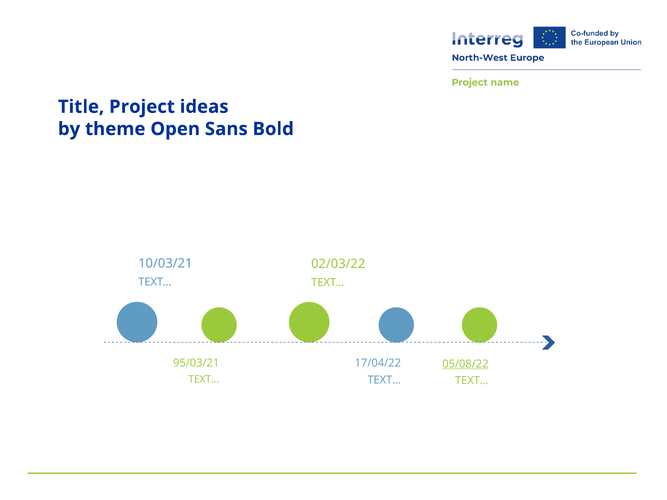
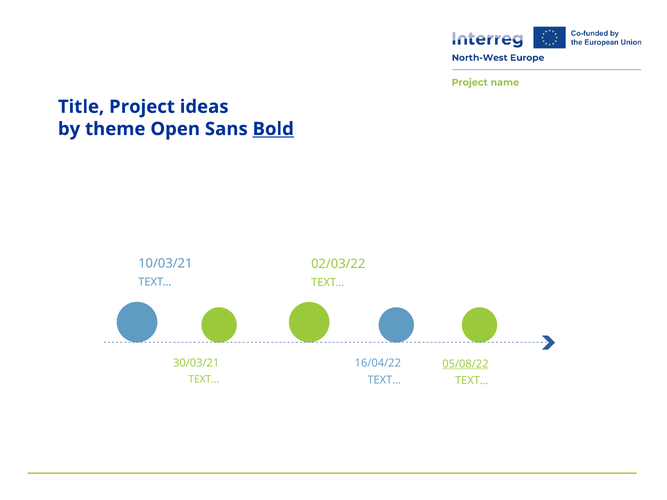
Bold underline: none -> present
95/03/21: 95/03/21 -> 30/03/21
17/04/22: 17/04/22 -> 16/04/22
